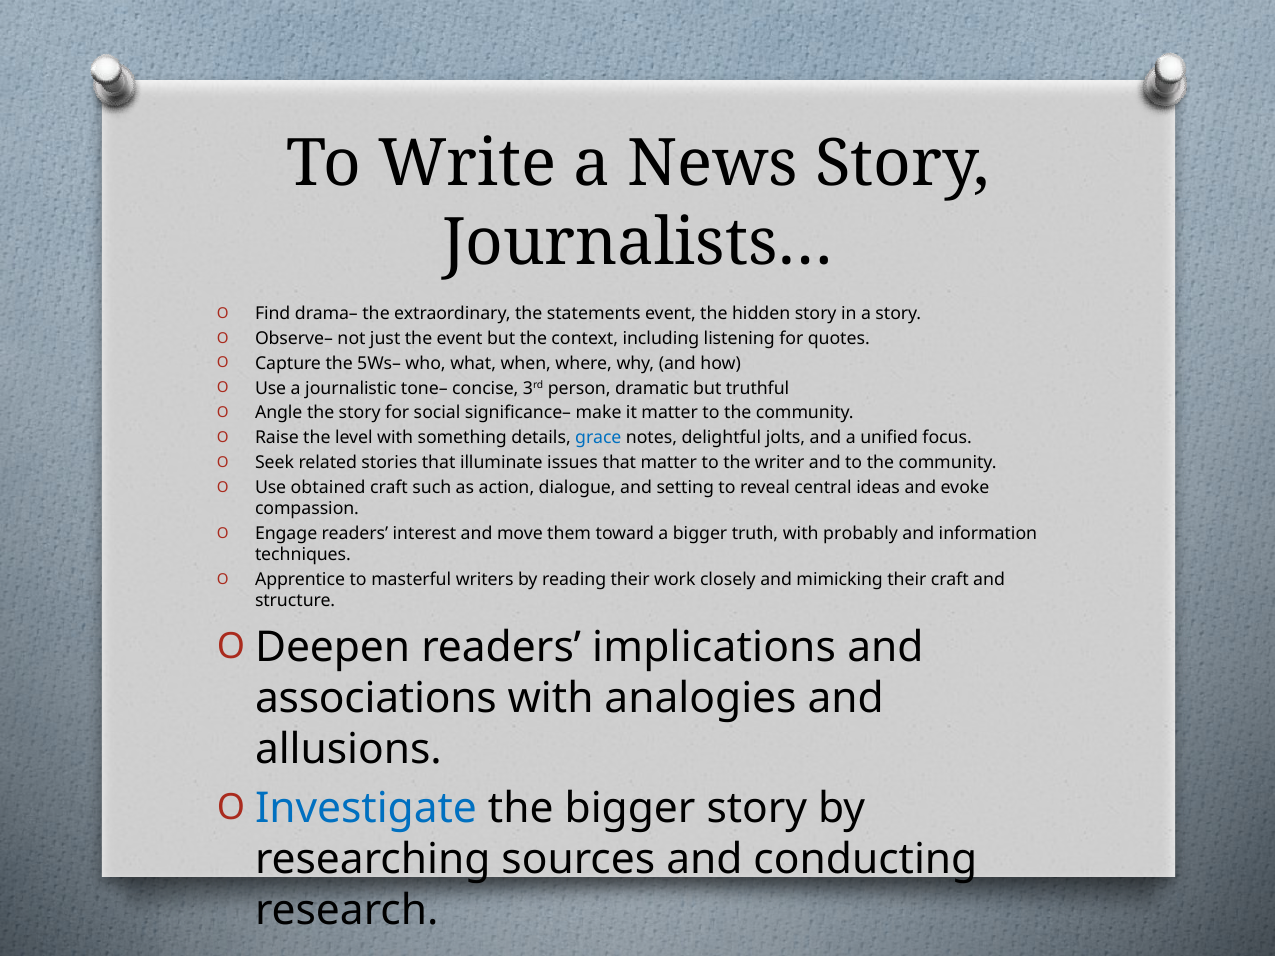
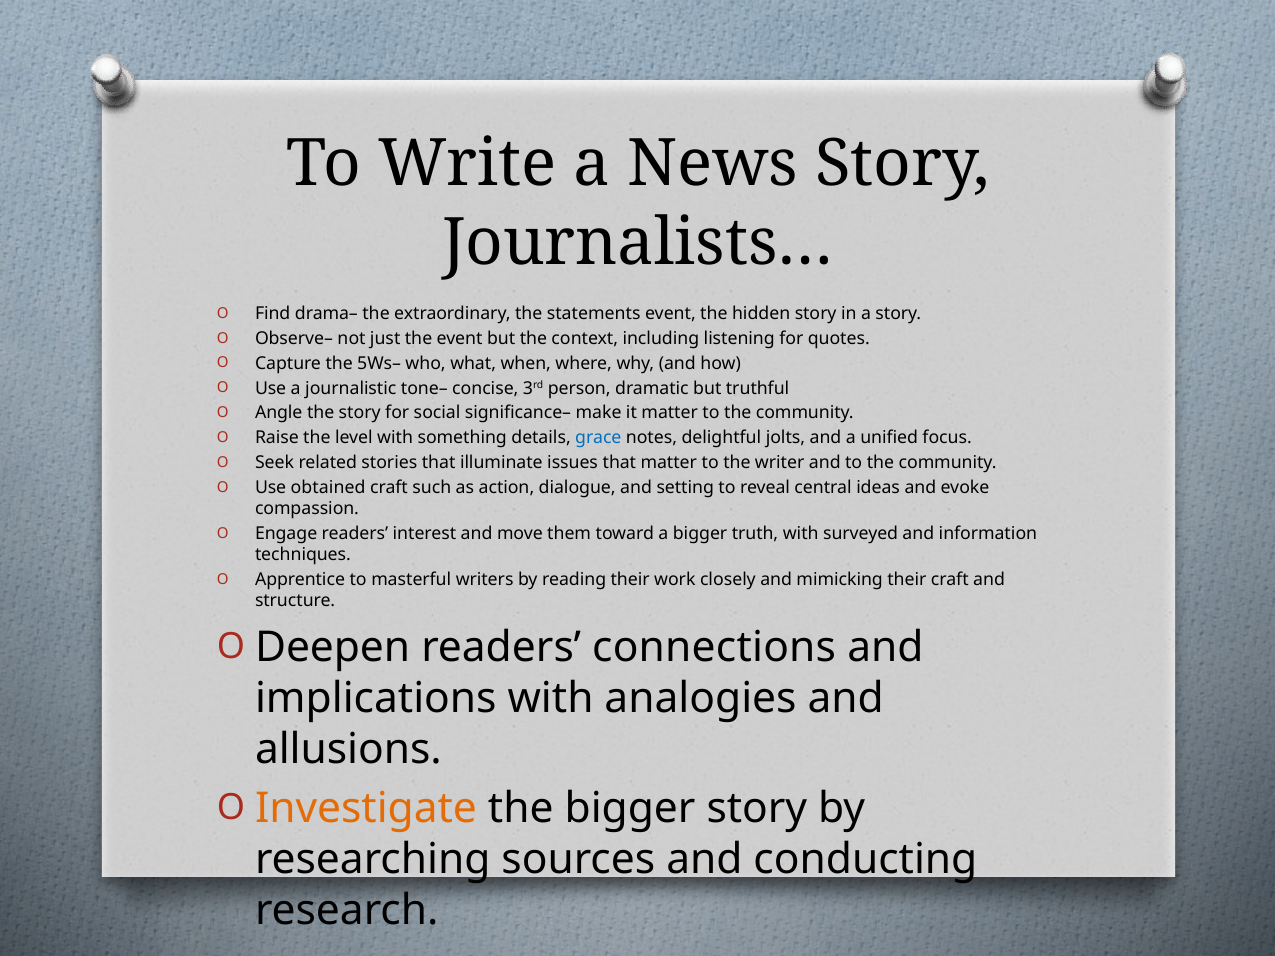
probably: probably -> surveyed
implications: implications -> connections
associations: associations -> implications
Investigate colour: blue -> orange
